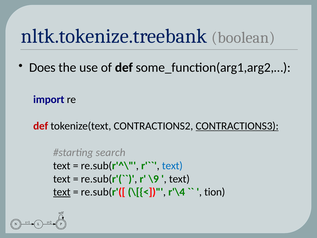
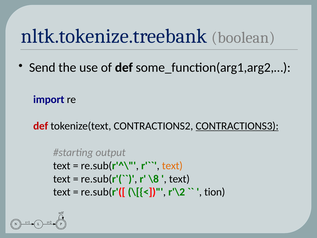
Does: Does -> Send
search: search -> output
text at (172, 165) colour: blue -> orange
\9: \9 -> \8
text at (62, 192) underline: present -> none
r'\4: r'\4 -> r'\2
